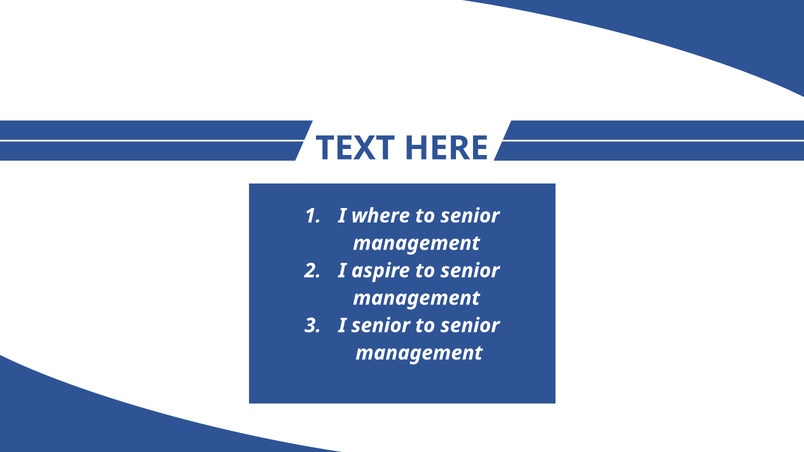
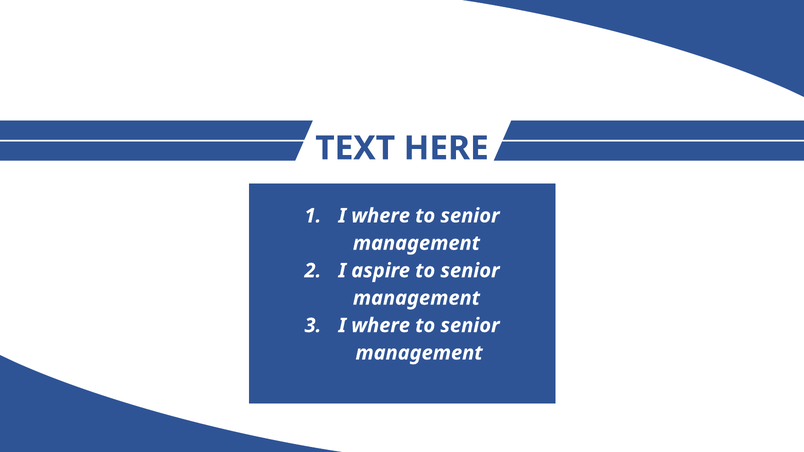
senior at (381, 326): senior -> where
